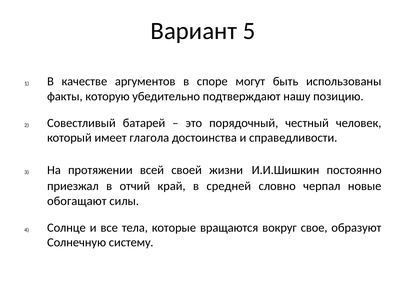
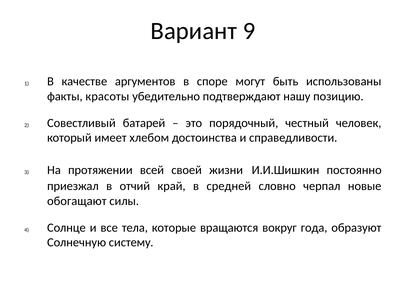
5: 5 -> 9
которую: которую -> красоты
глагола: глагола -> хлебом
свое: свое -> года
